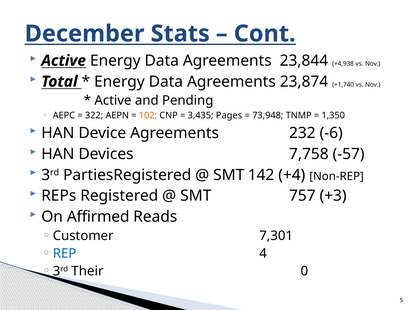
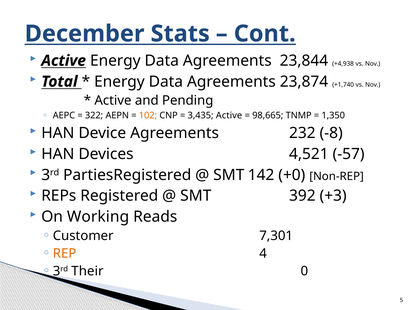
3,435 Pages: Pages -> Active
73,948: 73,948 -> 98,665
-6: -6 -> -8
7,758: 7,758 -> 4,521
+4: +4 -> +0
757: 757 -> 392
Affirmed: Affirmed -> Working
REP colour: blue -> orange
